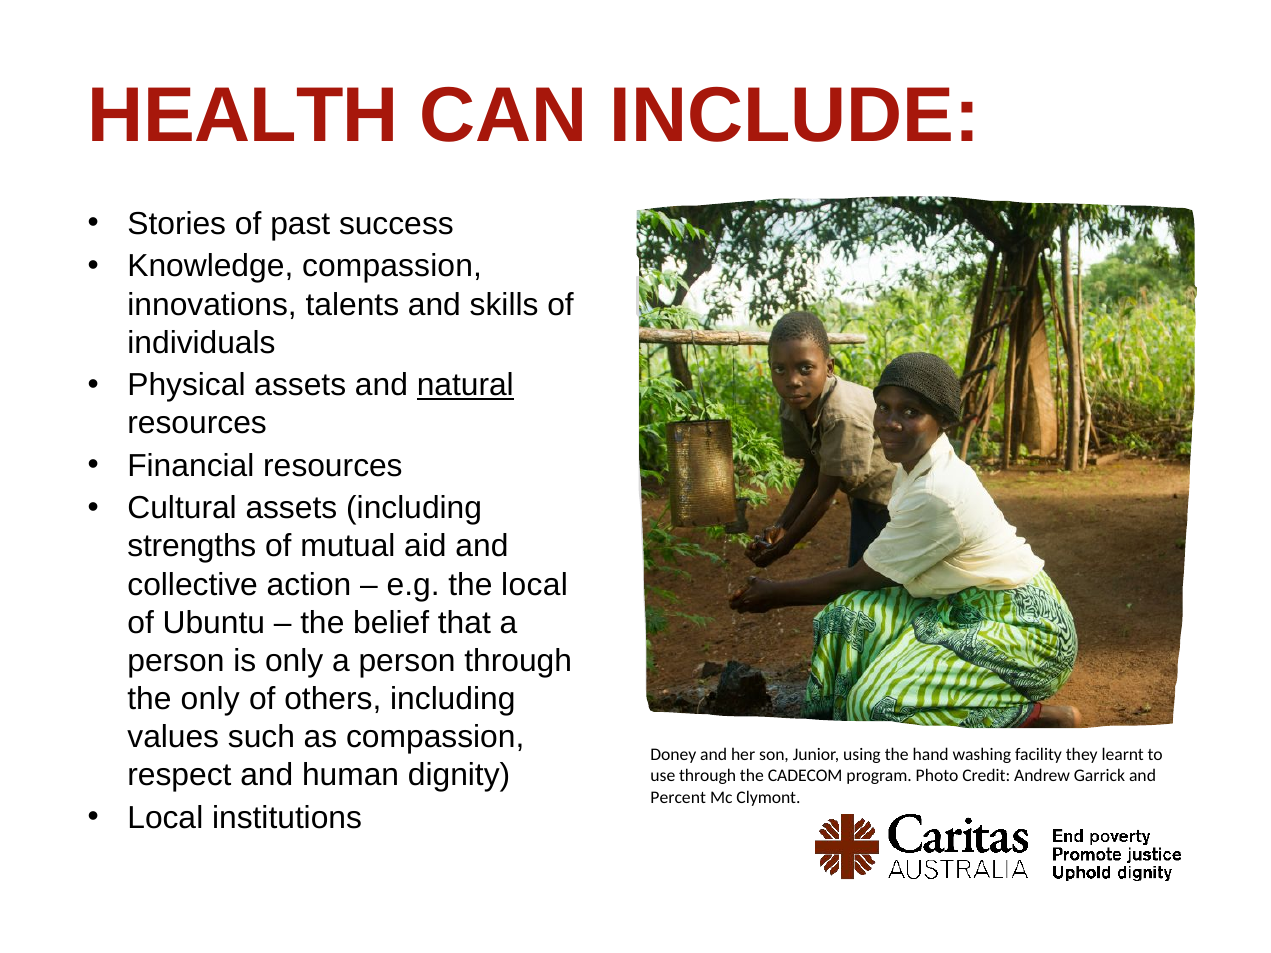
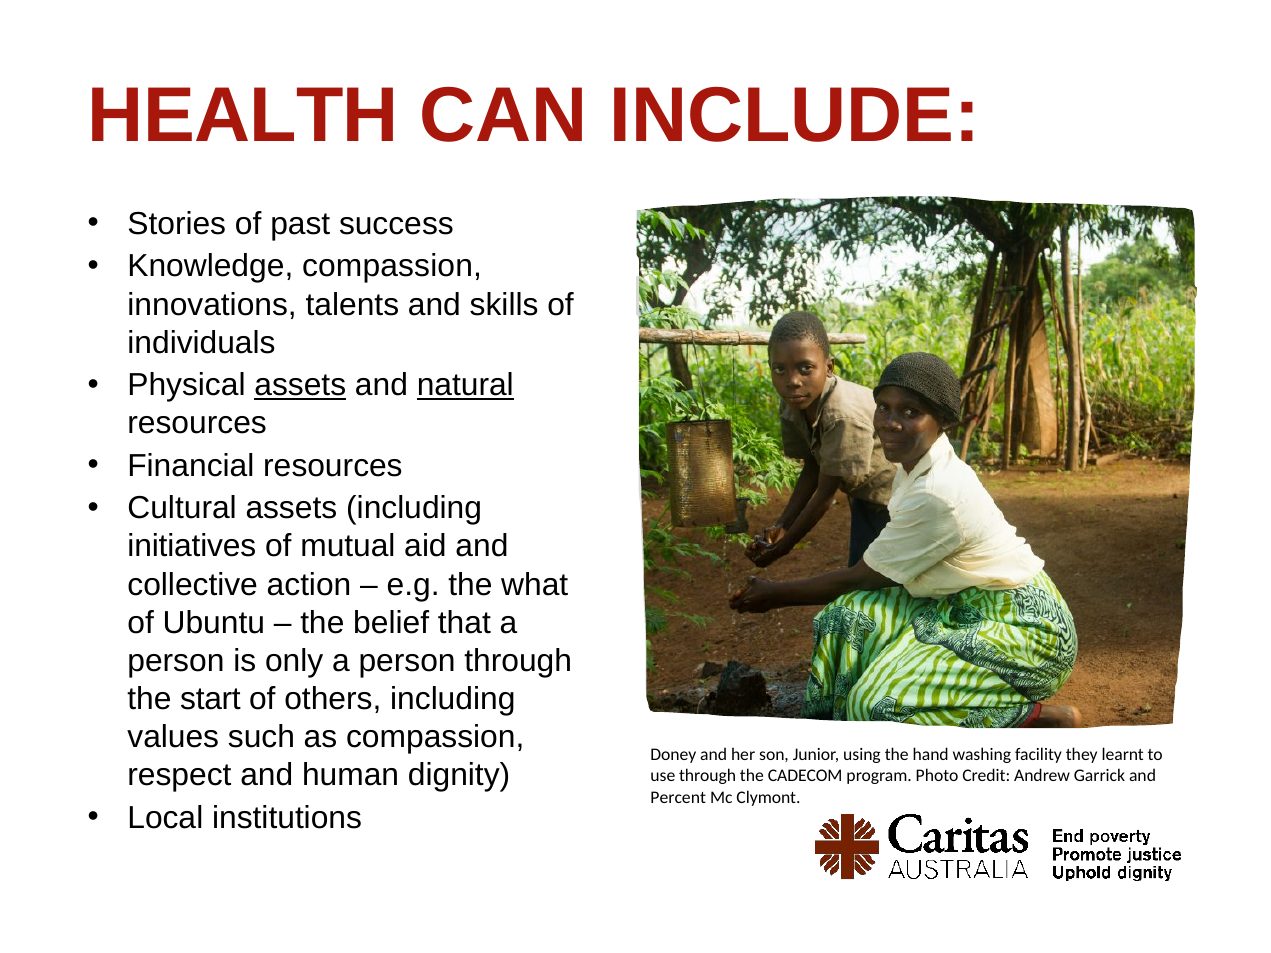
assets at (300, 385) underline: none -> present
strengths: strengths -> initiatives
the local: local -> what
the only: only -> start
